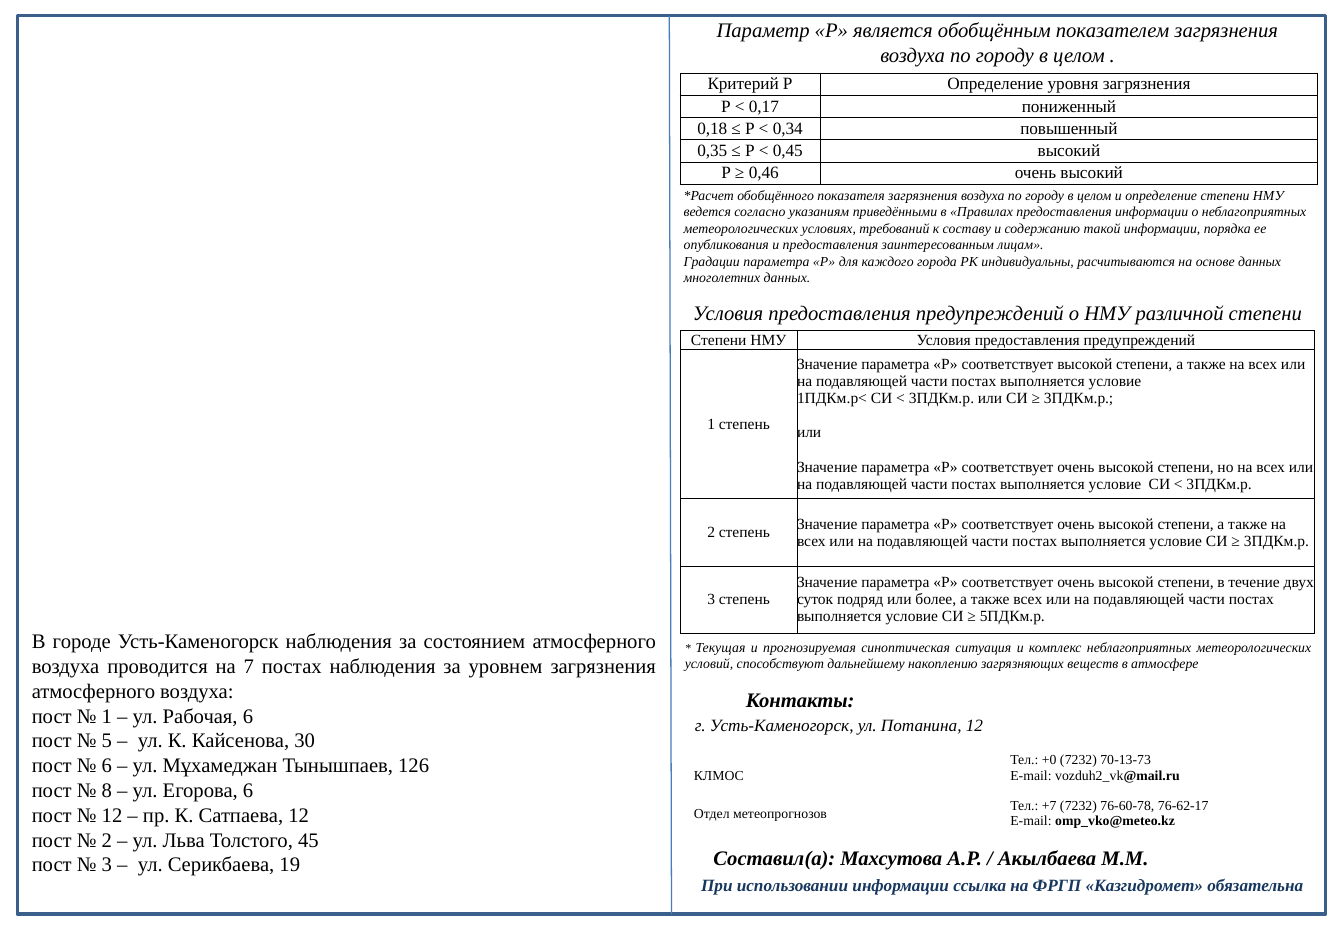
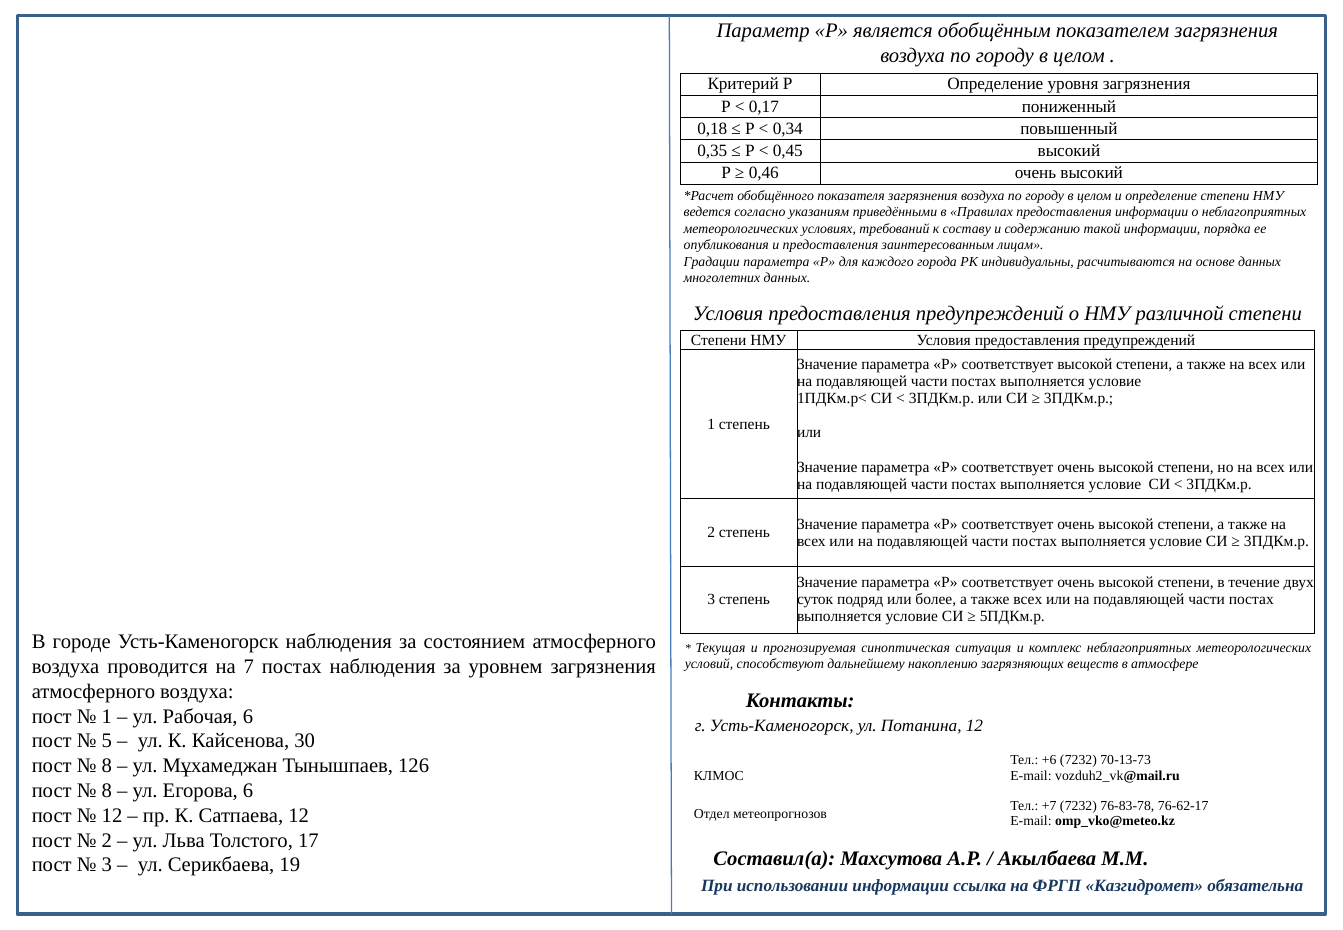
+0: +0 -> +6
6 at (107, 766): 6 -> 8
76-60-78: 76-60-78 -> 76-83-78
45: 45 -> 17
